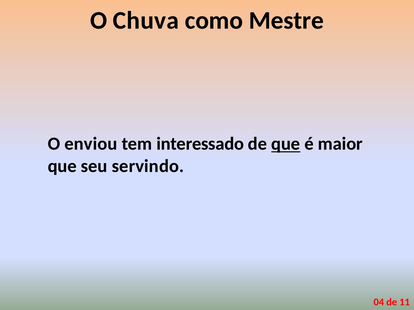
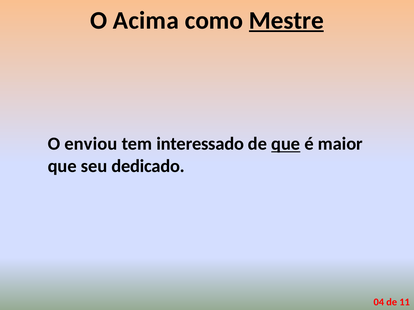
Chuva: Chuva -> Acima
Mestre underline: none -> present
servindo: servindo -> dedicado
